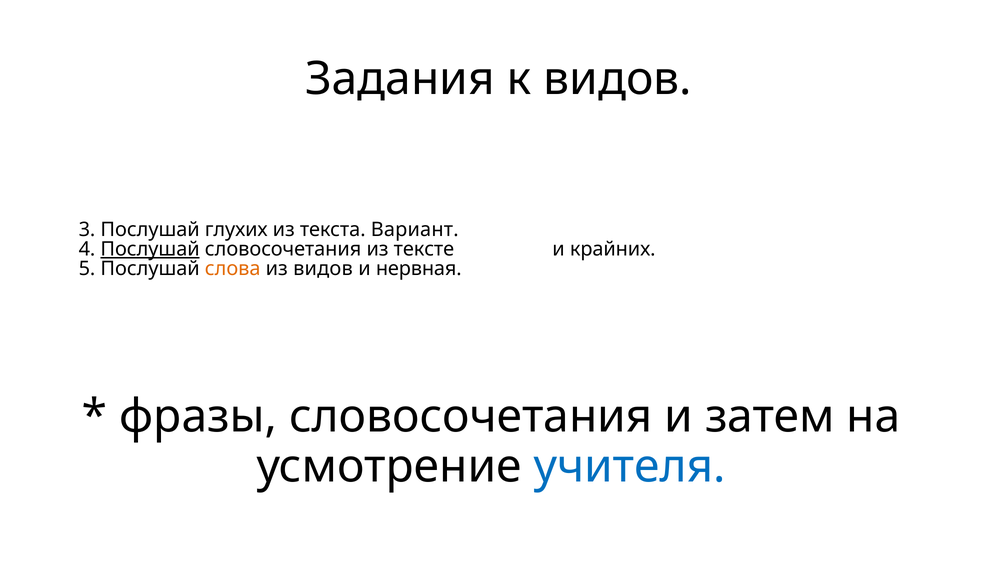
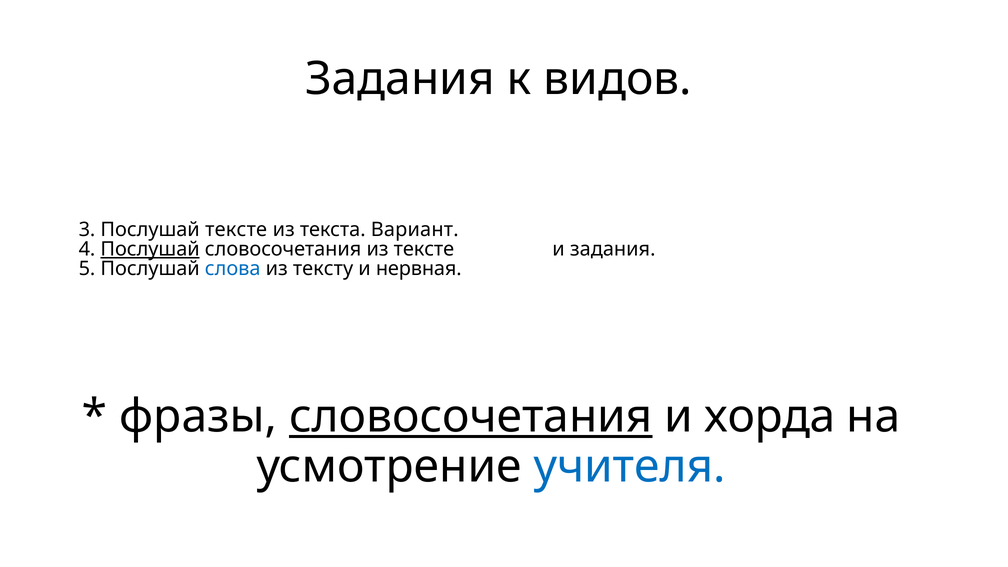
Послушай глухих: глухих -> тексте
и крайних: крайних -> задания
слова colour: orange -> blue
из видов: видов -> тексту
словосочетания at (471, 417) underline: none -> present
затем: затем -> хорда
